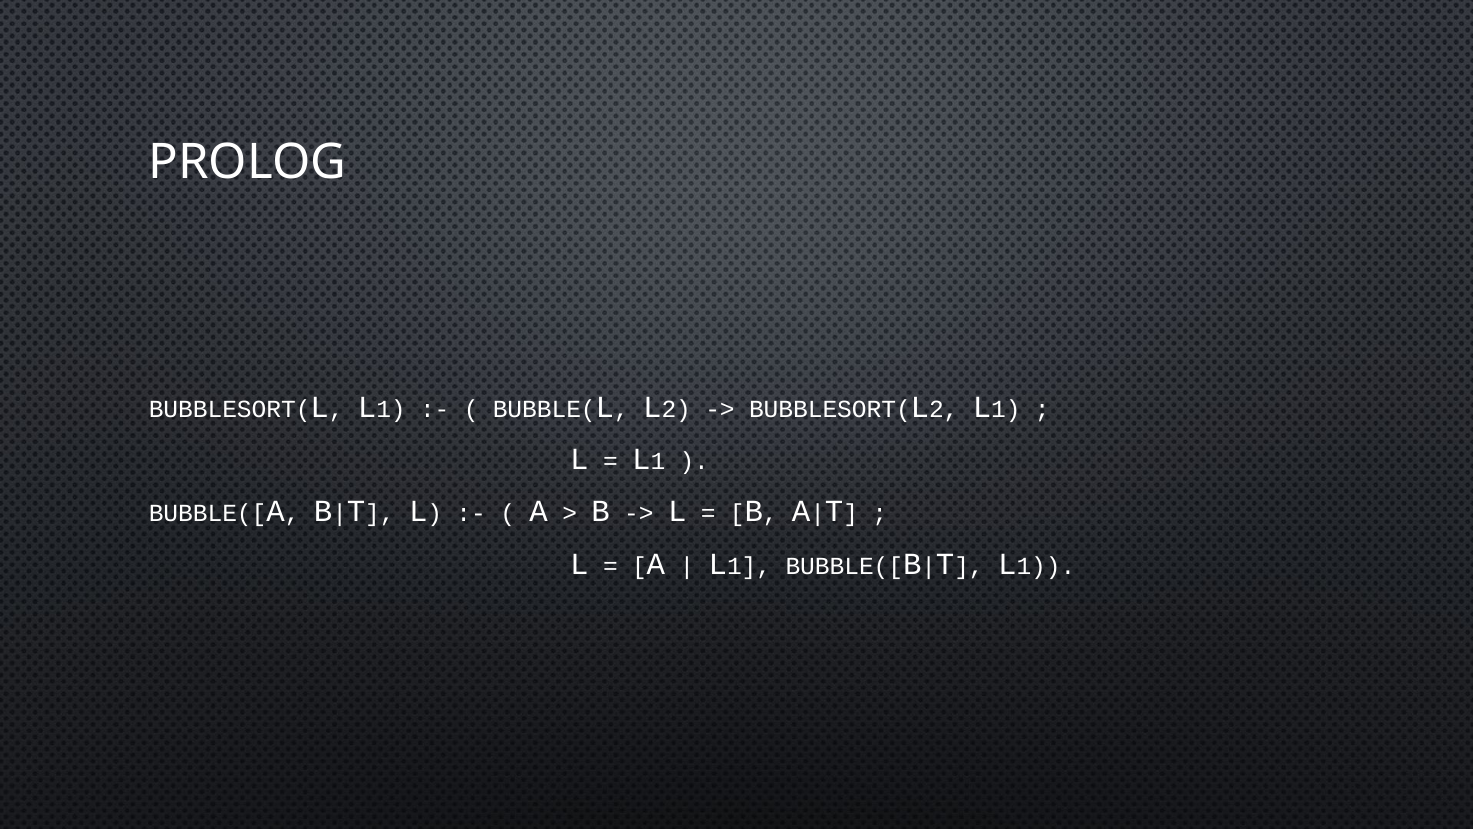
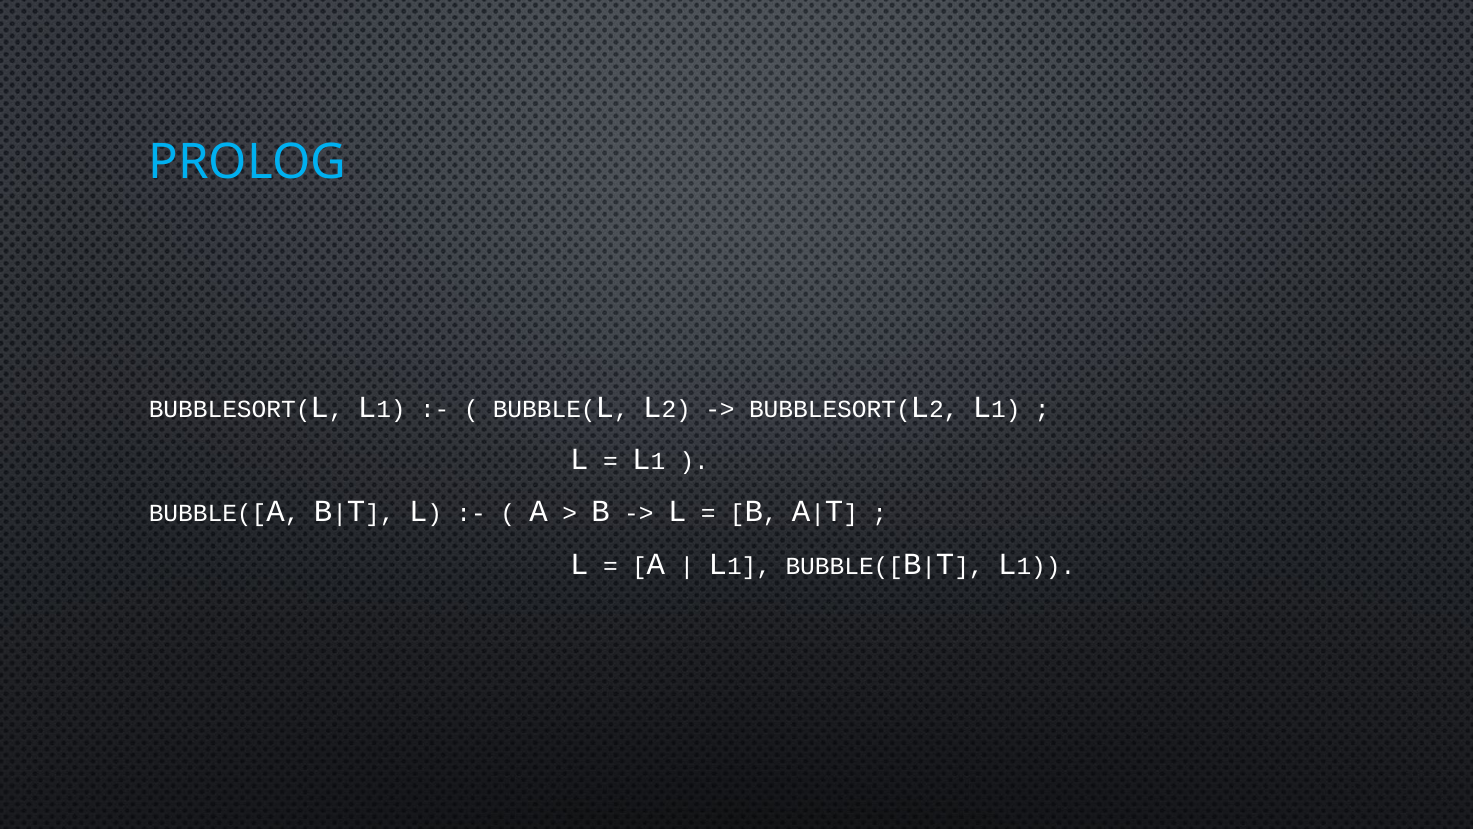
PROLOG colour: white -> light blue
